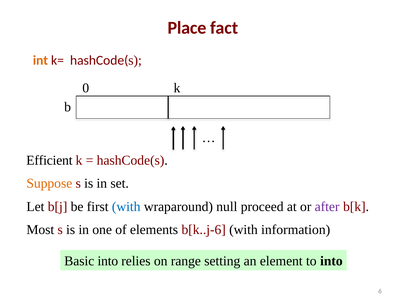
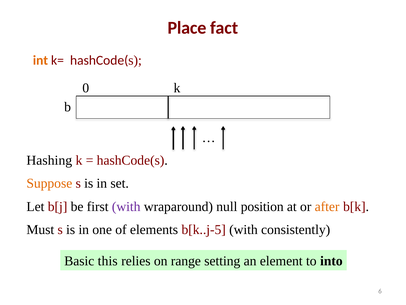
Efficient: Efficient -> Hashing
with at (126, 206) colour: blue -> purple
proceed: proceed -> position
after colour: purple -> orange
Most: Most -> Must
b[k..j-6: b[k..j-6 -> b[k..j-5
information: information -> consistently
Basic into: into -> this
